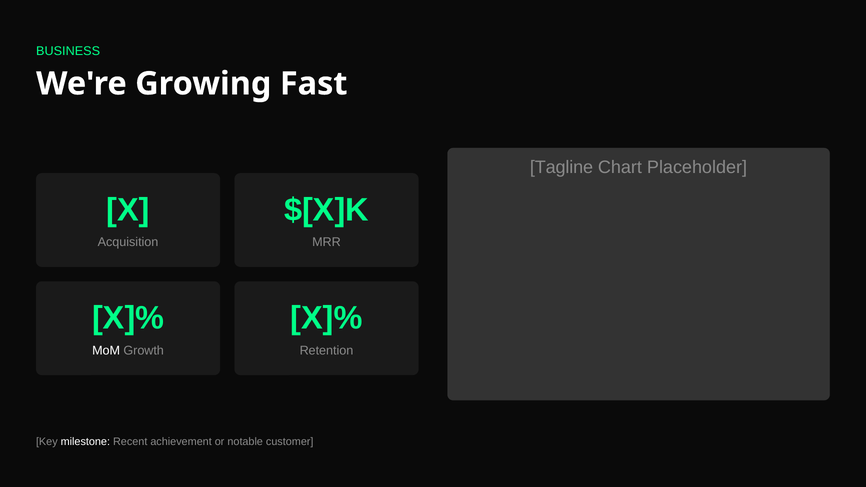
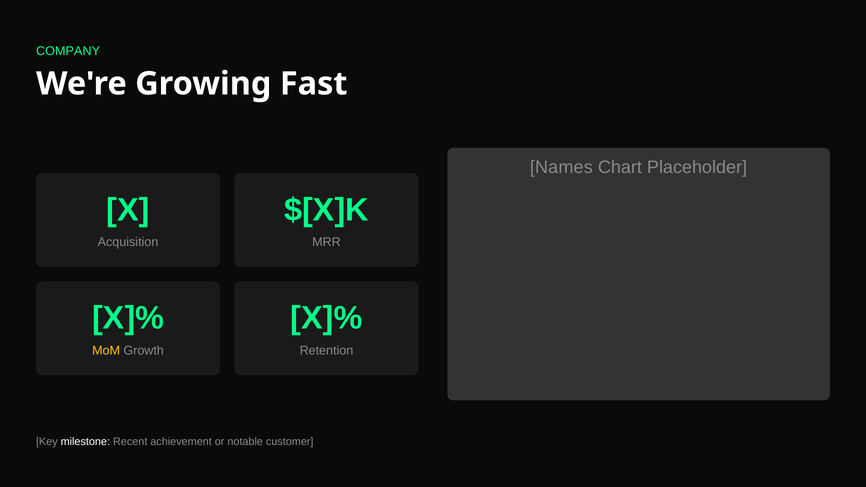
BUSINESS: BUSINESS -> COMPANY
Tagline: Tagline -> Names
MoM colour: white -> yellow
